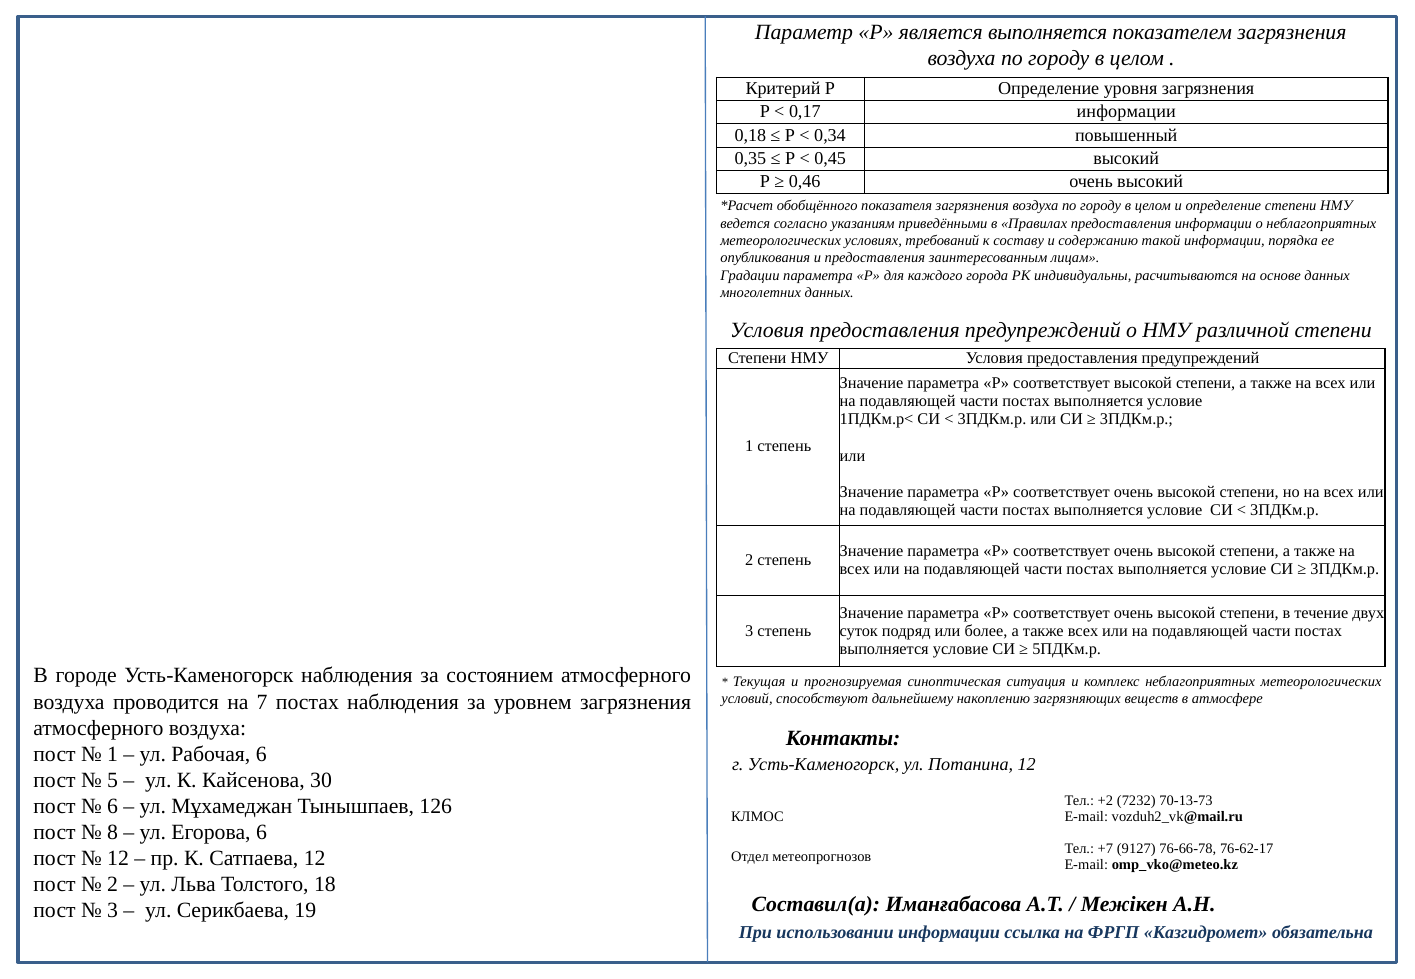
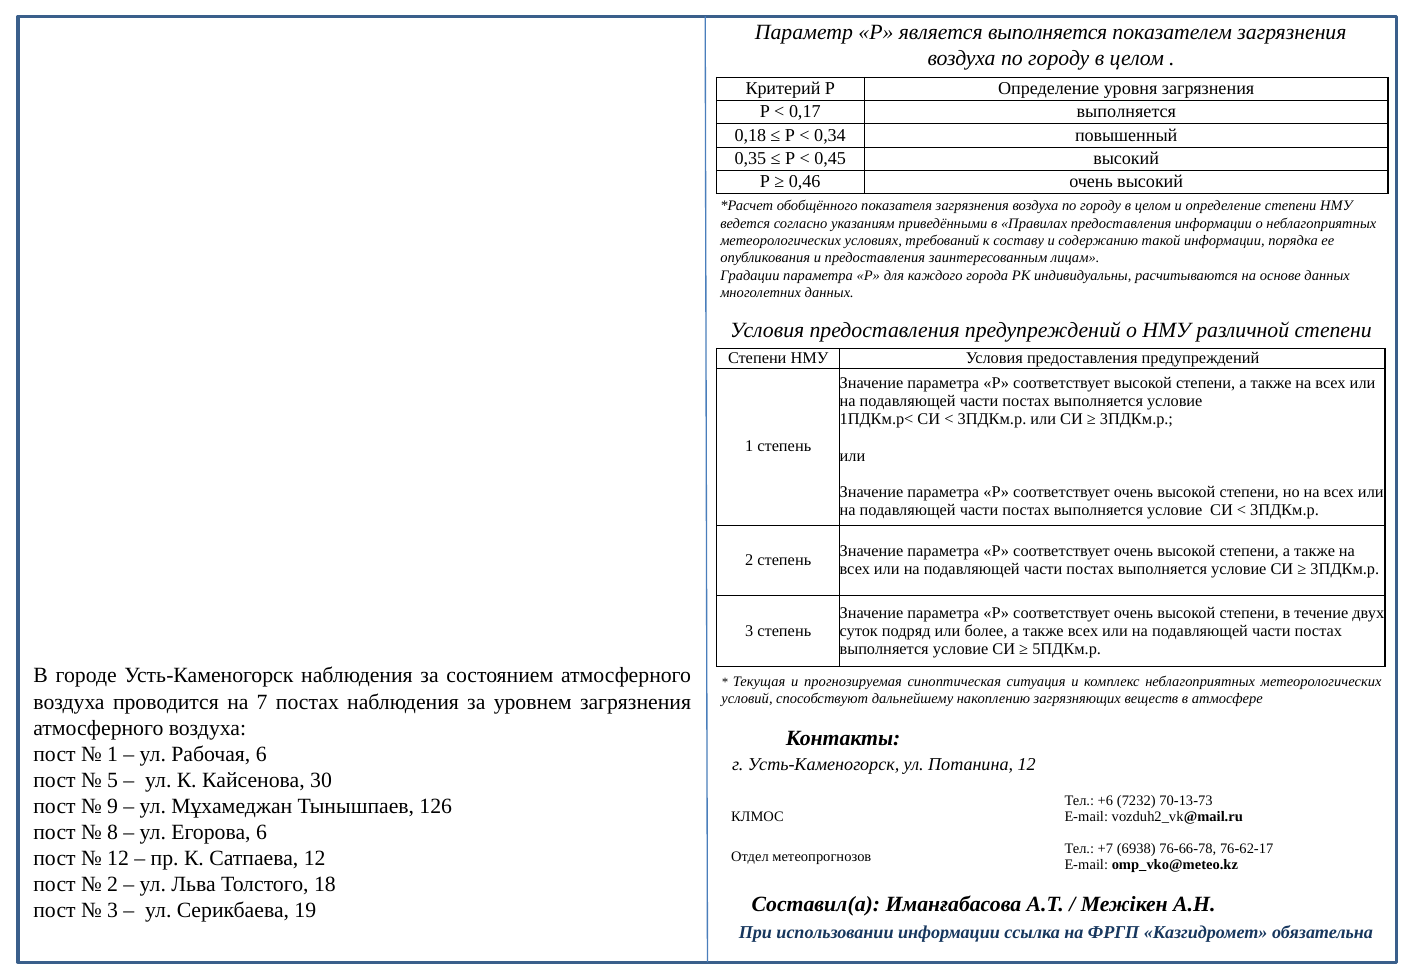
0,17 информации: информации -> выполняется
+2: +2 -> +6
6 at (113, 807): 6 -> 9
9127: 9127 -> 6938
